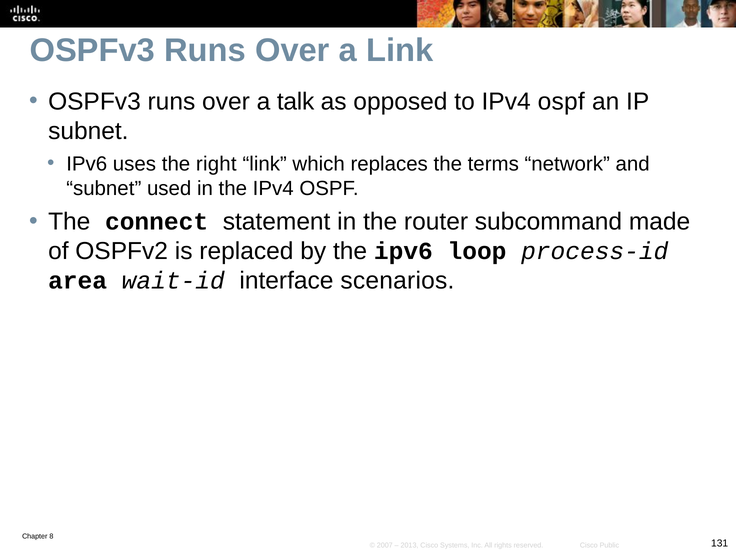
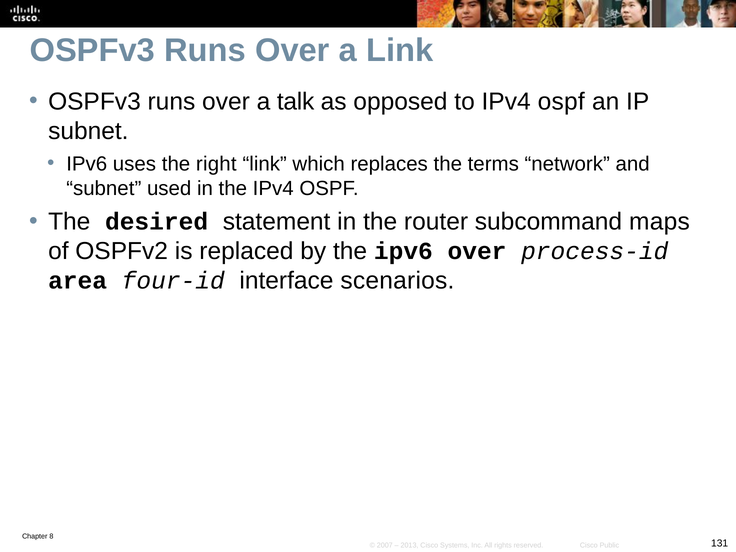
connect: connect -> desired
made: made -> maps
ipv6 loop: loop -> over
wait-id: wait-id -> four-id
